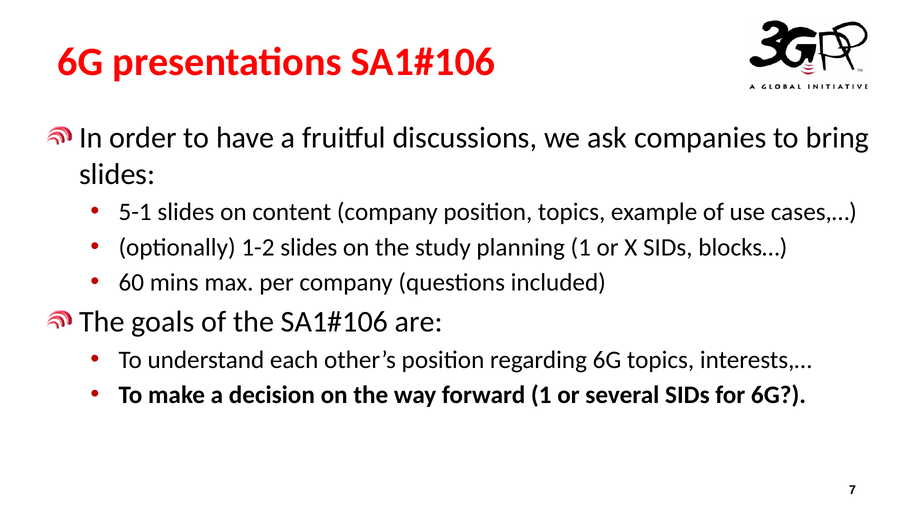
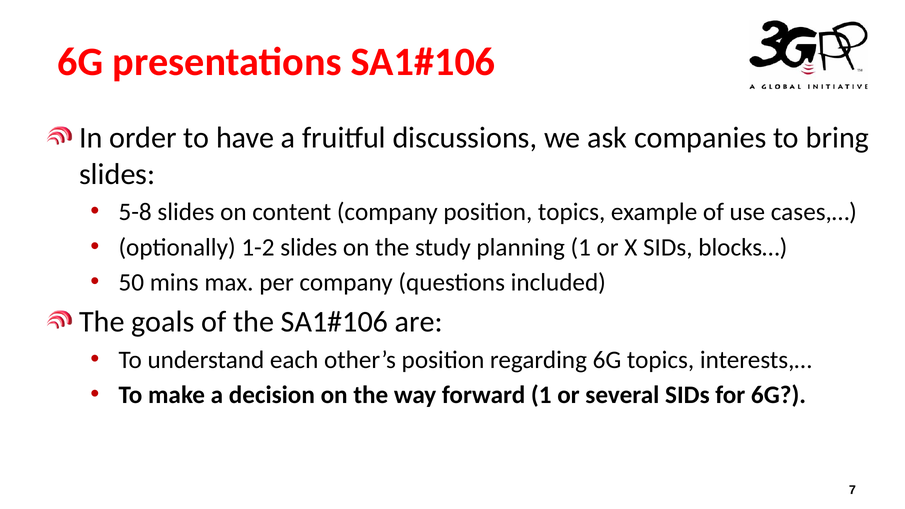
5-1: 5-1 -> 5-8
60: 60 -> 50
